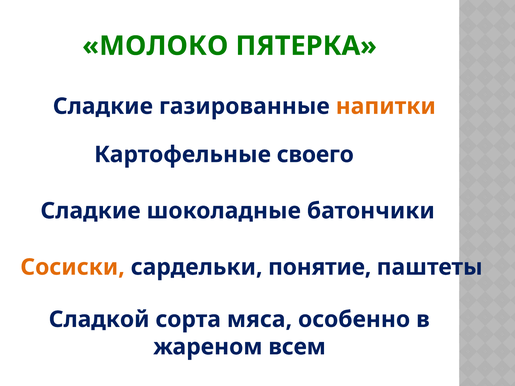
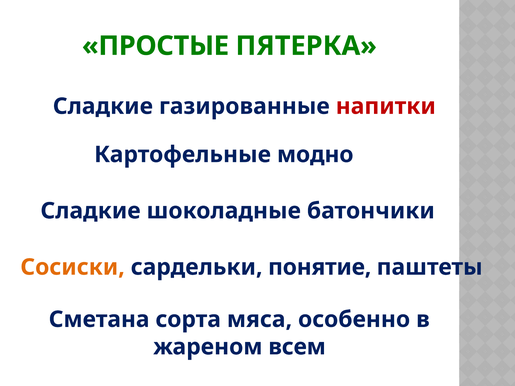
МОЛОКО: МОЛОКО -> ПРОСТЫЕ
напитки colour: orange -> red
своего: своего -> модно
Сладкой: Сладкой -> Сметана
